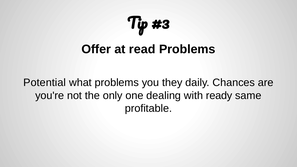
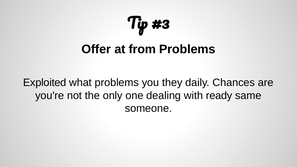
read: read -> from
Potential: Potential -> Exploited
profitable: profitable -> someone
